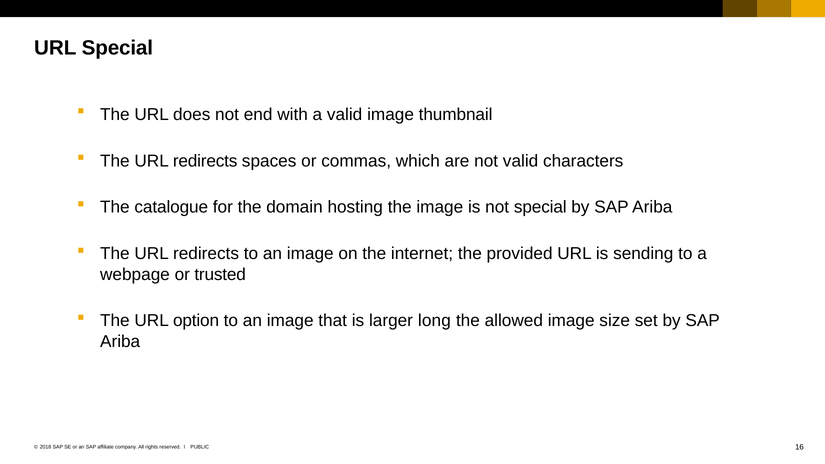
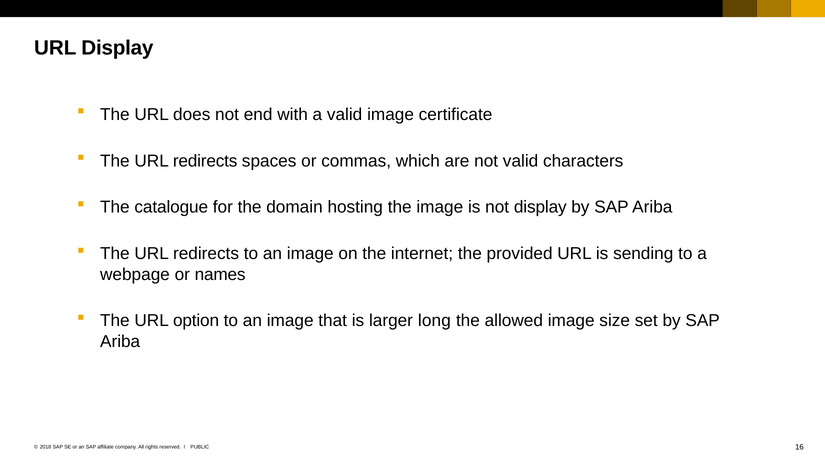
URL Special: Special -> Display
thumbnail: thumbnail -> certificate
not special: special -> display
trusted: trusted -> names
